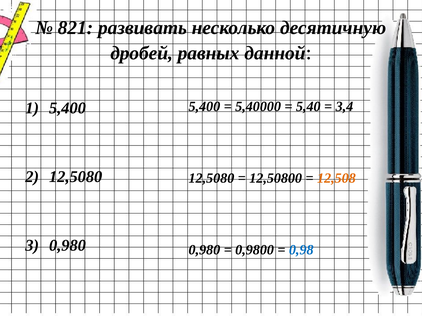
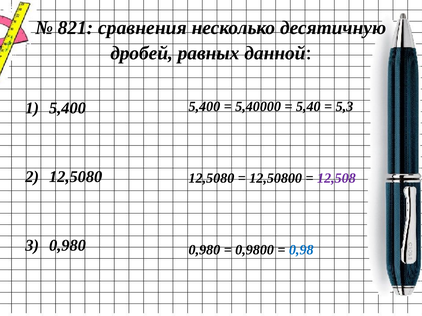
развивать: развивать -> сравнения
3,4: 3,4 -> 5,3
12,508 colour: orange -> purple
